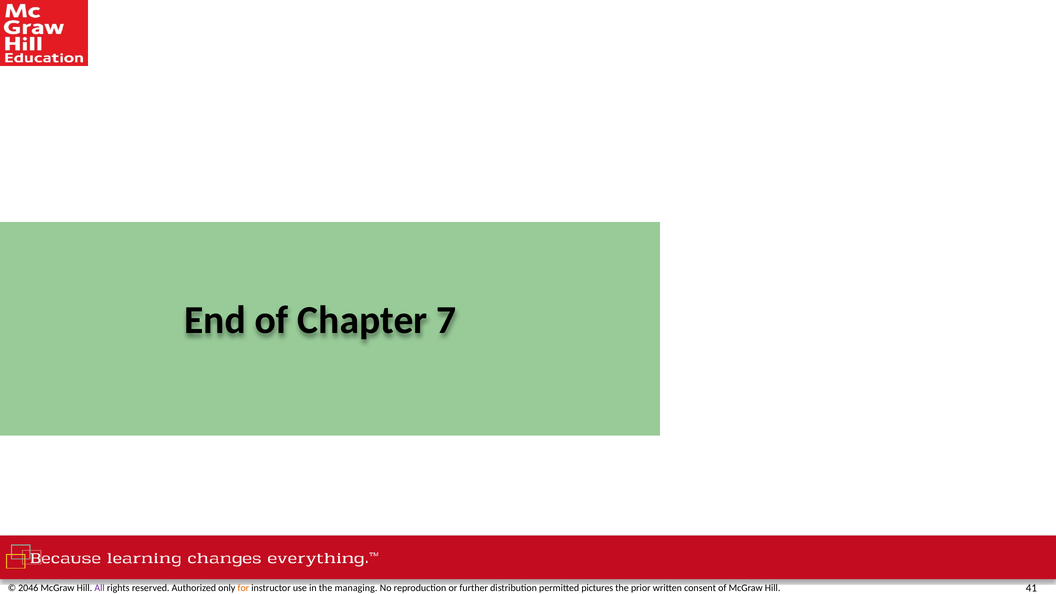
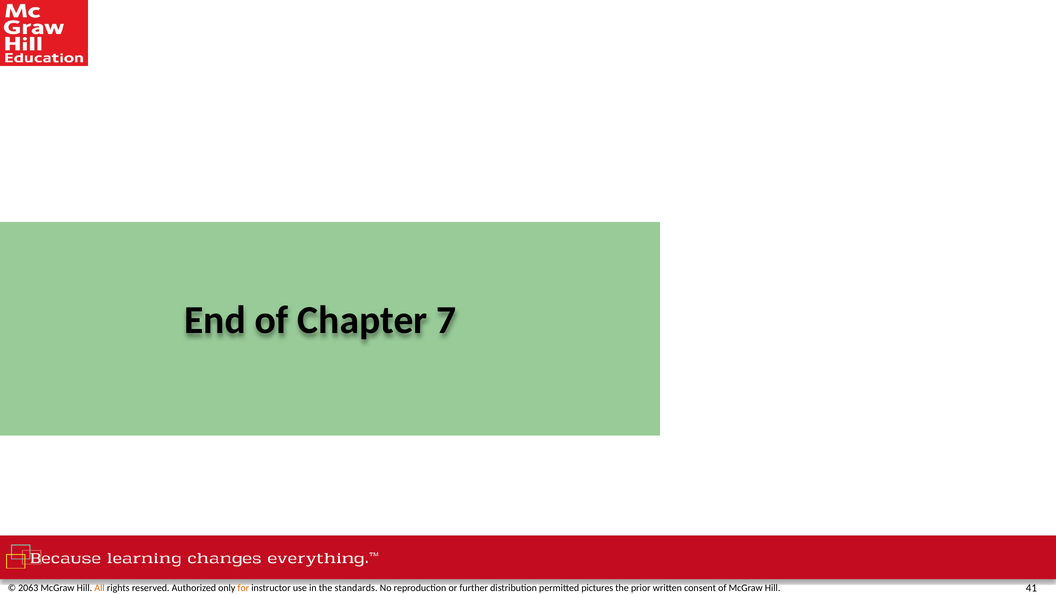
2046: 2046 -> 2063
All colour: purple -> orange
managing: managing -> standards
